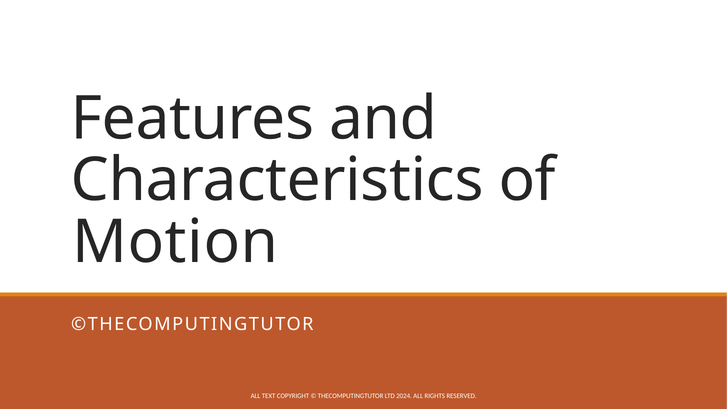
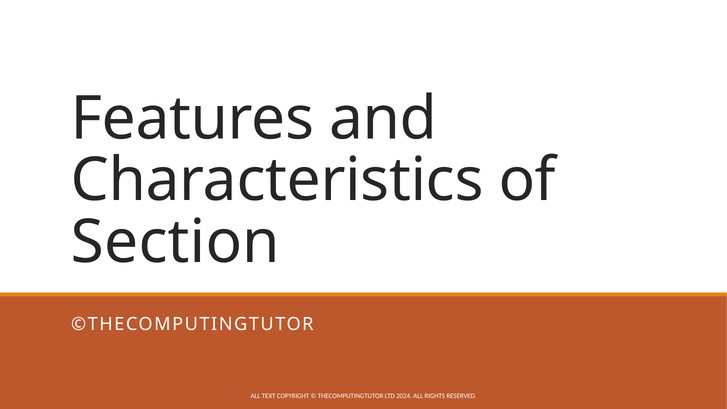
Motion: Motion -> Section
